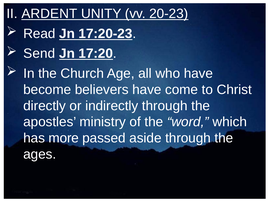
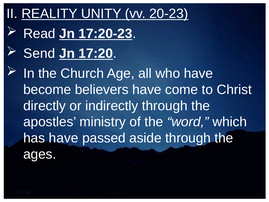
ARDENT: ARDENT -> REALITY
has more: more -> have
